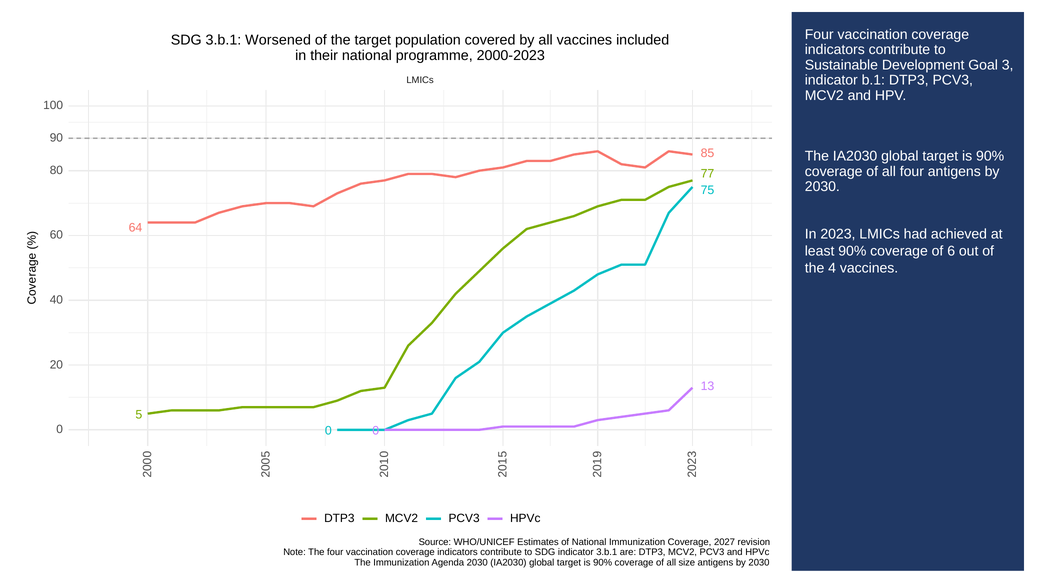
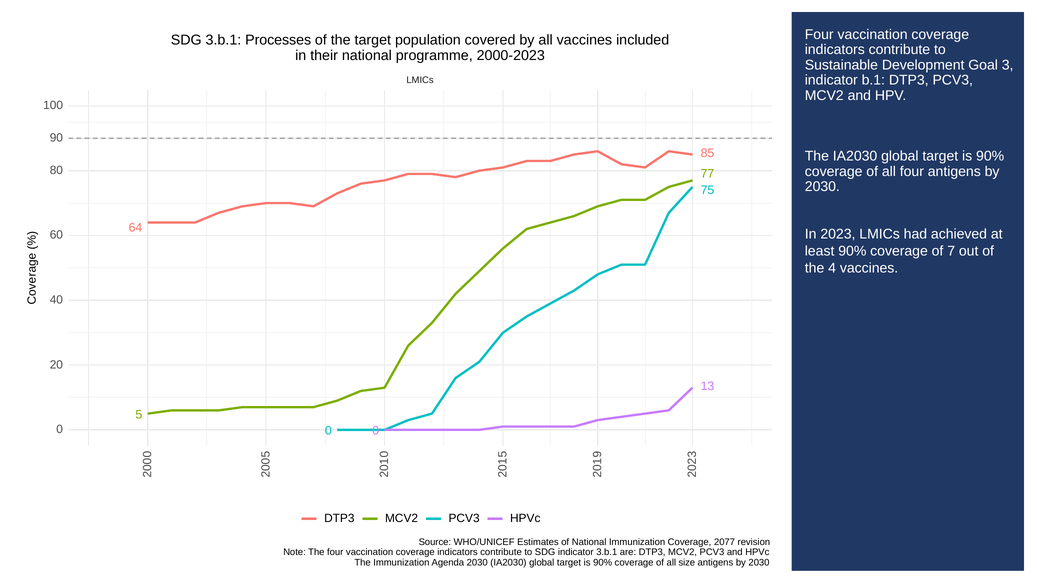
Worsened: Worsened -> Processes
6: 6 -> 7
2027: 2027 -> 2077
